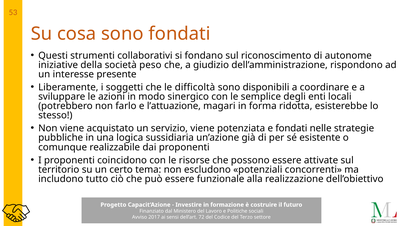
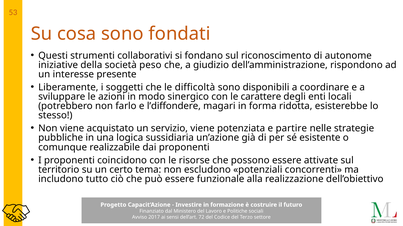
semplice: semplice -> carattere
l’attuazione: l’attuazione -> l’diffondere
e fondati: fondati -> partire
